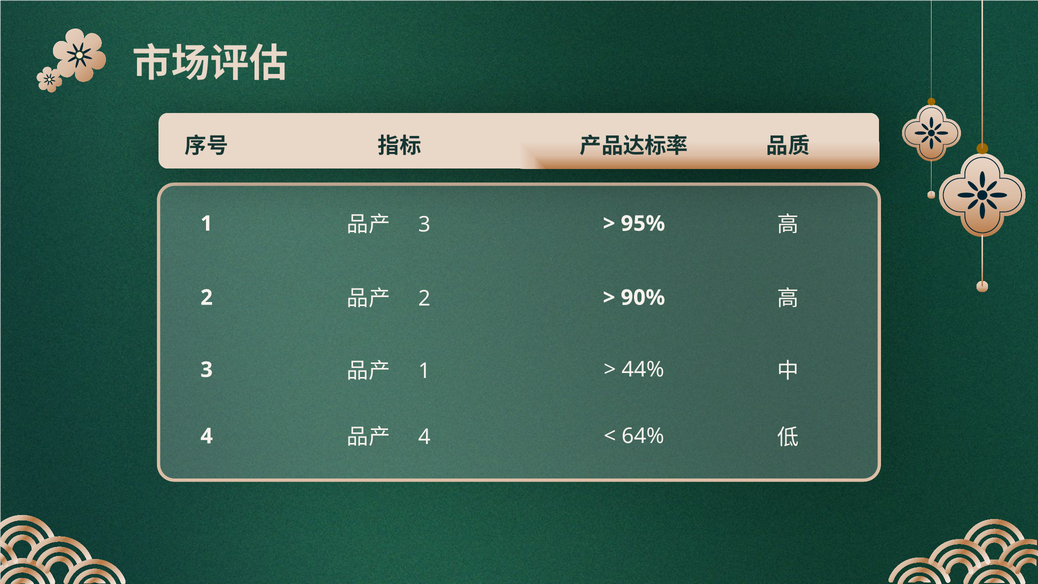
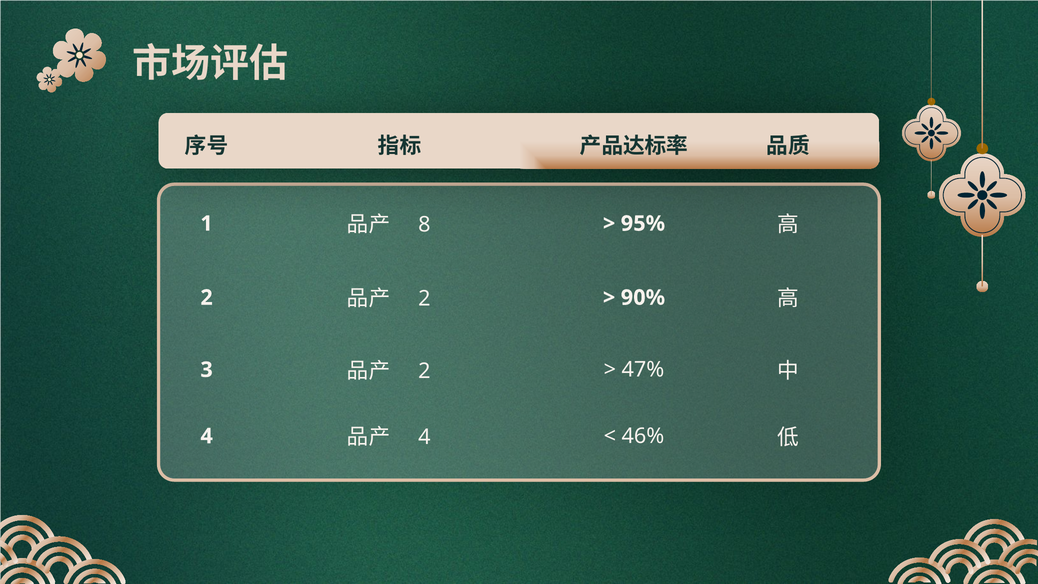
3 at (424, 225): 3 -> 8
1 at (424, 371): 1 -> 2
44%: 44% -> 47%
64%: 64% -> 46%
